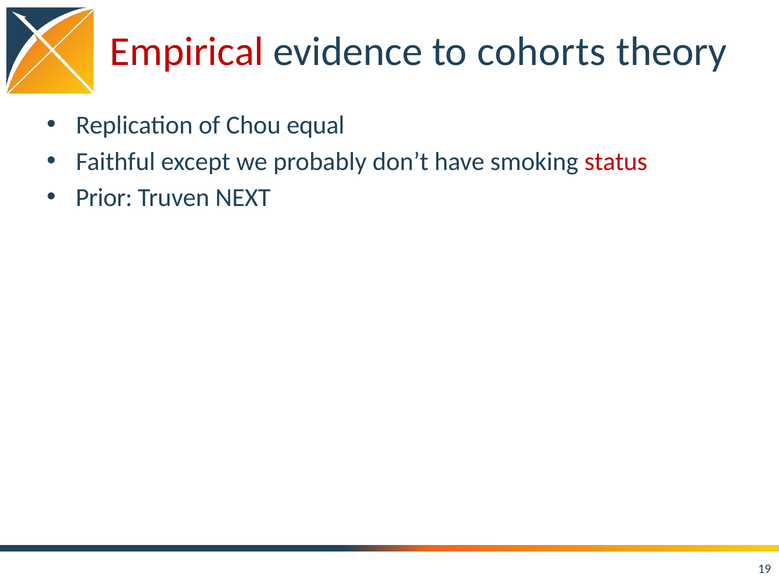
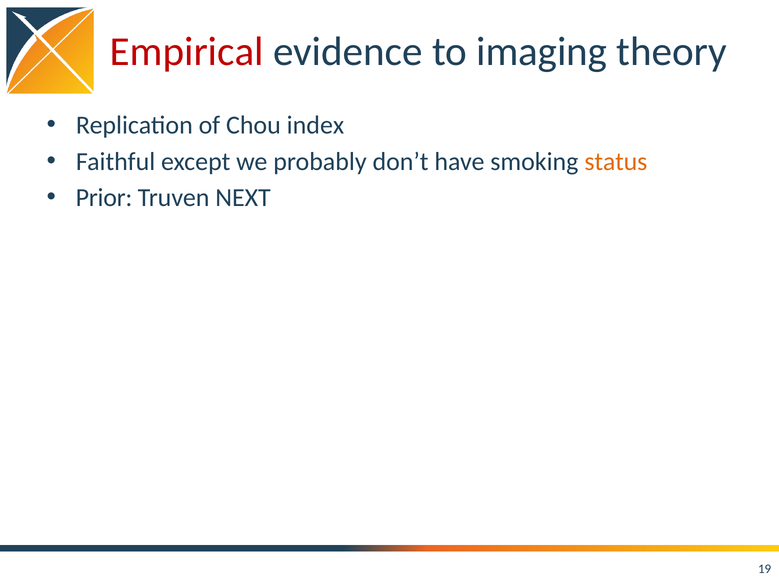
cohorts: cohorts -> imaging
equal: equal -> index
status colour: red -> orange
